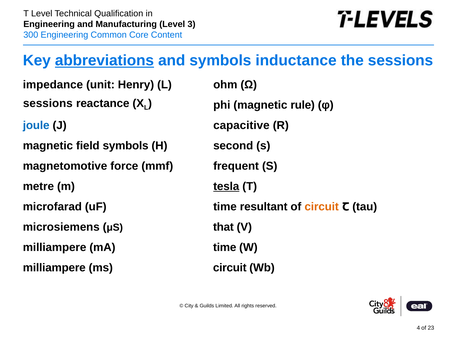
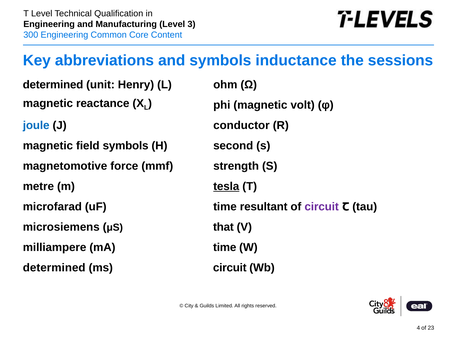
abbreviations underline: present -> none
impedance at (53, 85): impedance -> determined
sessions at (48, 103): sessions -> magnetic
rule: rule -> volt
capacitive: capacitive -> conductor
frequent: frequent -> strength
circuit at (322, 207) colour: orange -> purple
milliampere at (54, 268): milliampere -> determined
